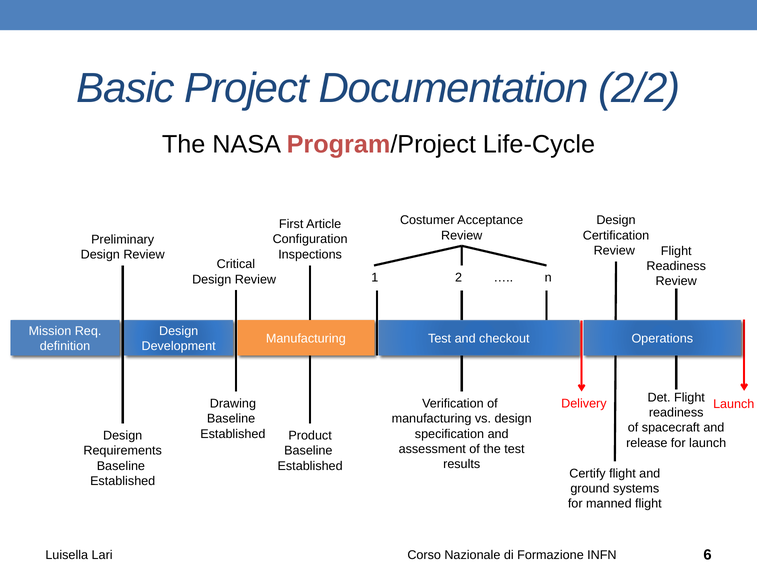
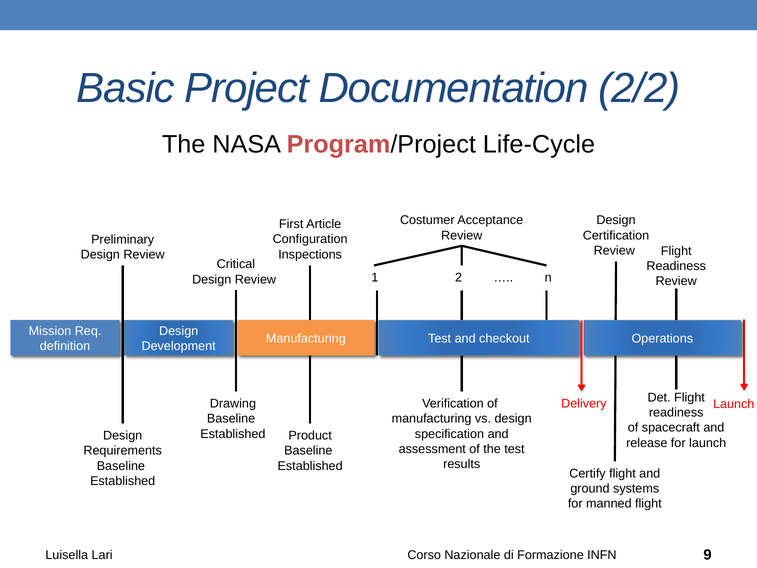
6: 6 -> 9
